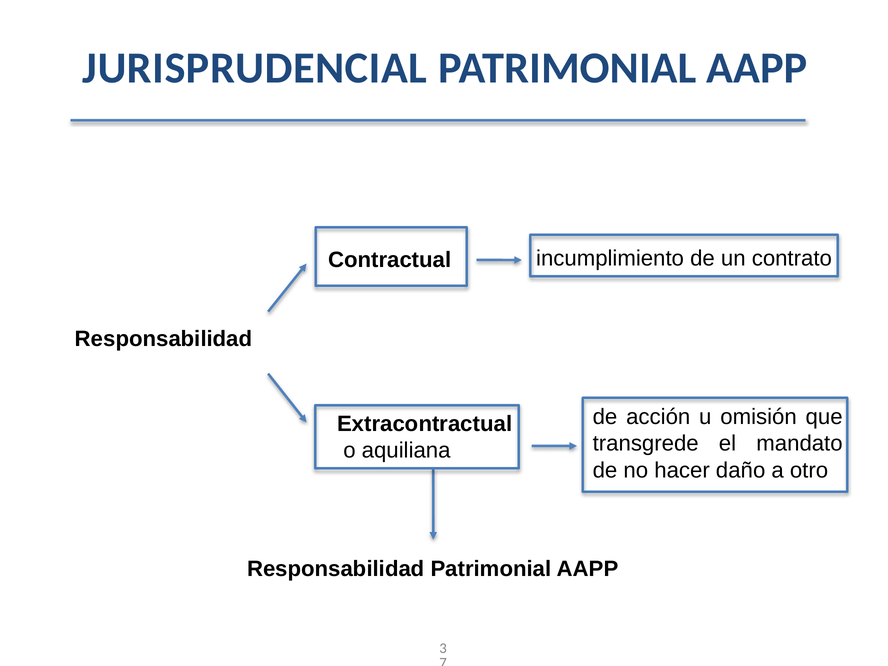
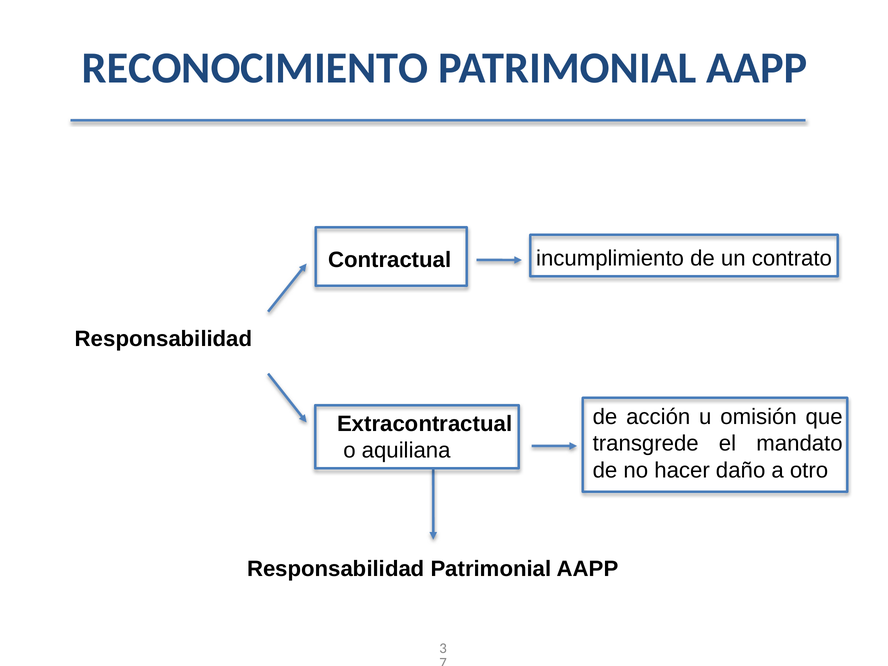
JURISPRUDENCIAL: JURISPRUDENCIAL -> RECONOCIMIENTO
